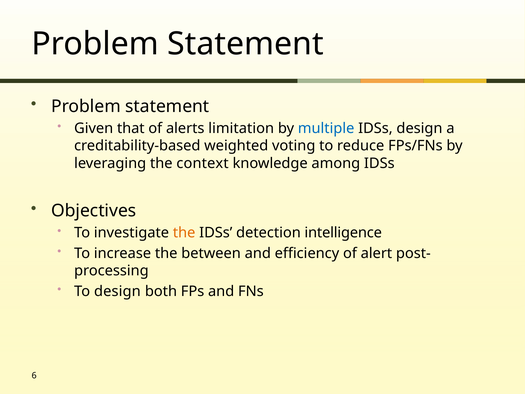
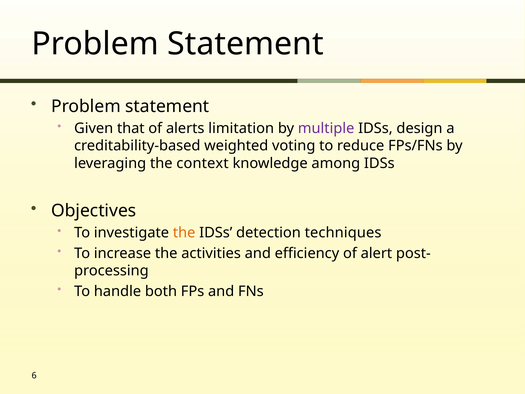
multiple colour: blue -> purple
intelligence: intelligence -> techniques
between: between -> activities
To design: design -> handle
